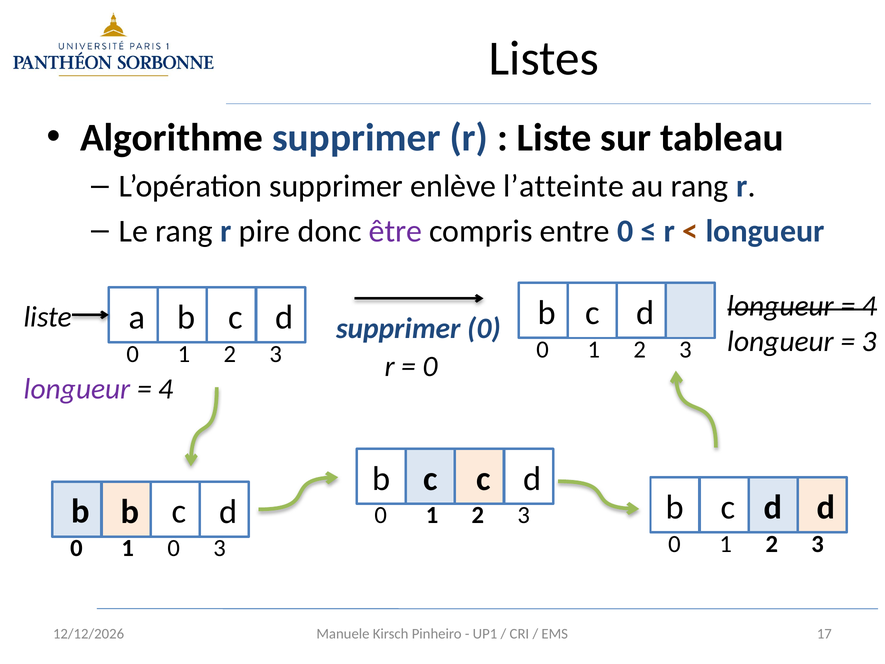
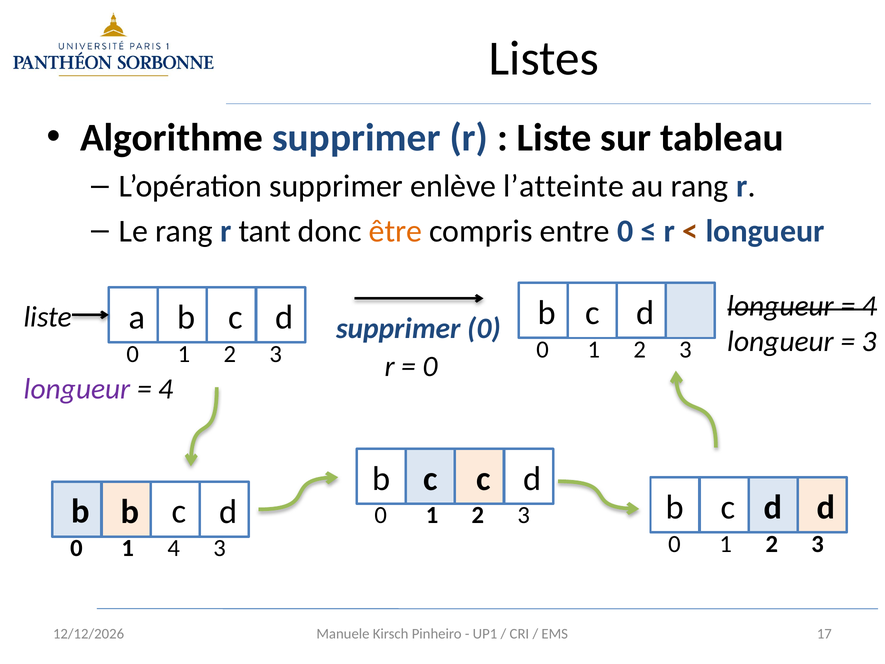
pire: pire -> tant
être colour: purple -> orange
1 0: 0 -> 4
